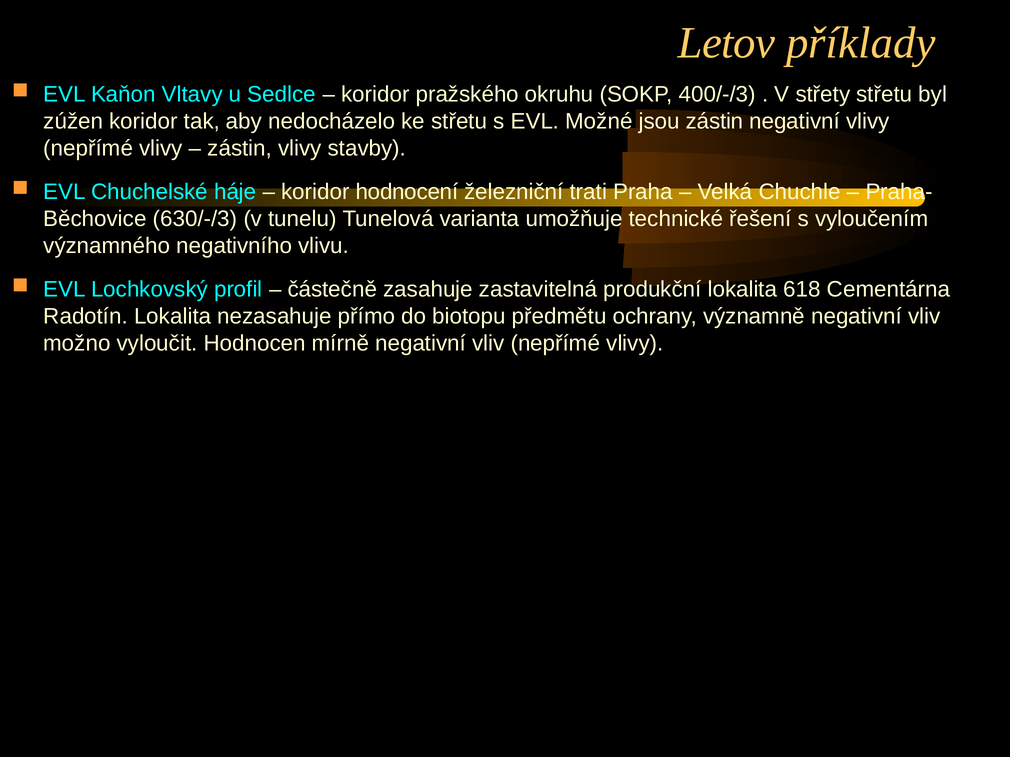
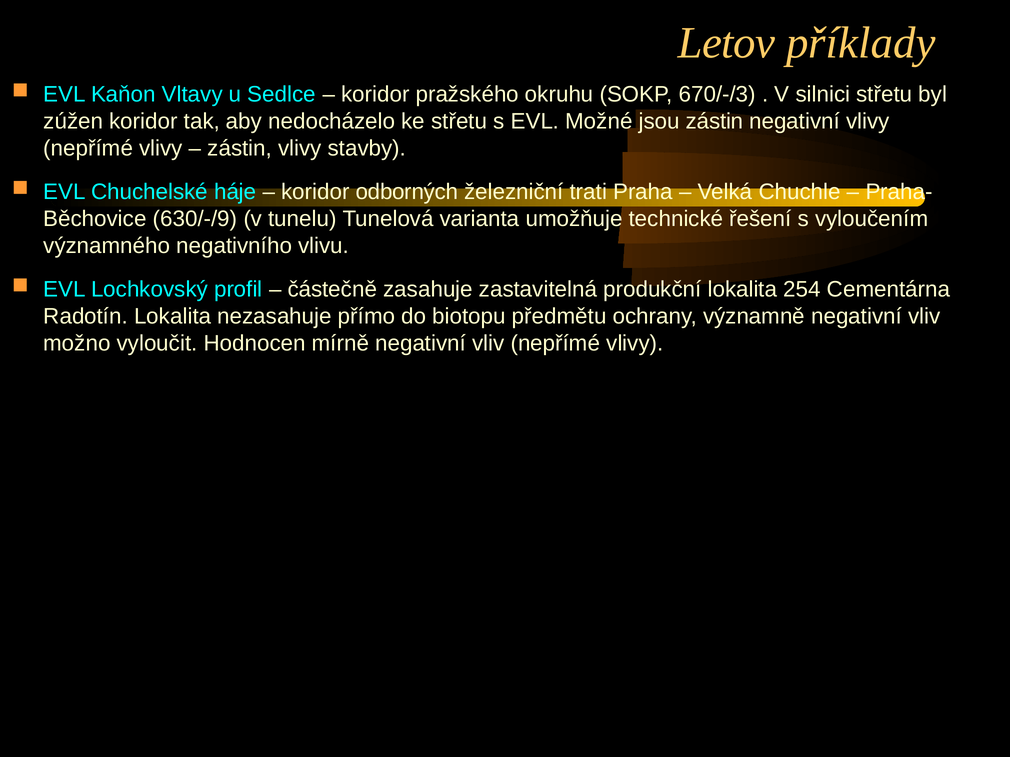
400/-/3: 400/-/3 -> 670/-/3
střety: střety -> silnici
hodnocení: hodnocení -> odborných
630/-/3: 630/-/3 -> 630/-/9
618: 618 -> 254
